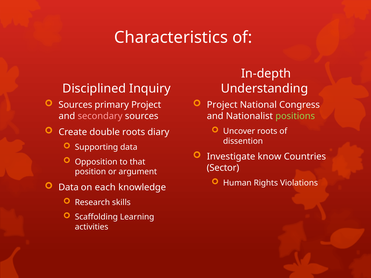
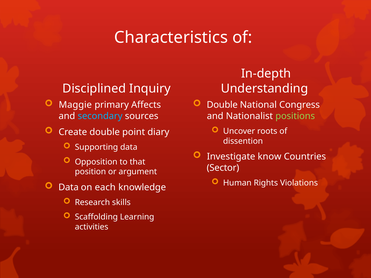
Sources at (75, 105): Sources -> Maggie
primary Project: Project -> Affects
Project at (222, 105): Project -> Double
secondary colour: pink -> light blue
double roots: roots -> point
